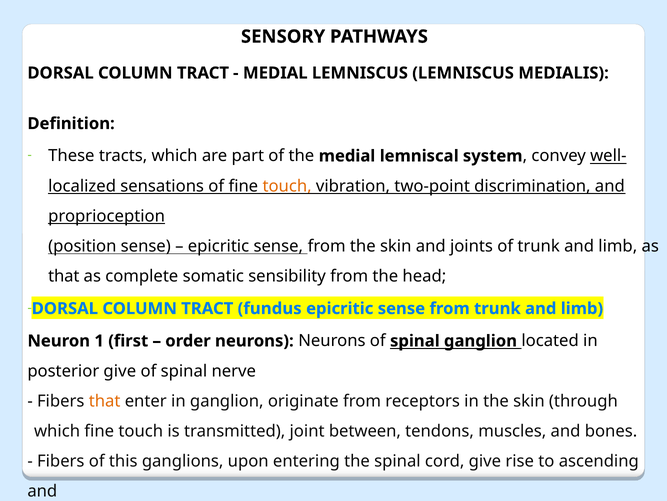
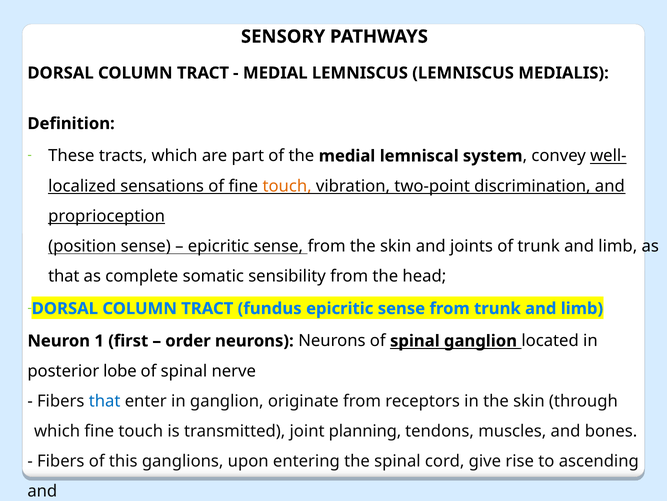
posterior give: give -> lobe
that at (105, 400) colour: orange -> blue
between: between -> planning
